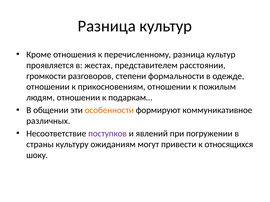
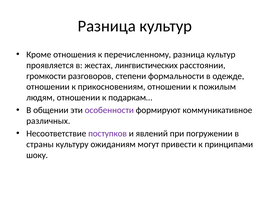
представителем: представителем -> лингвистических
особенности colour: orange -> purple
относящихся: относящихся -> принципами
